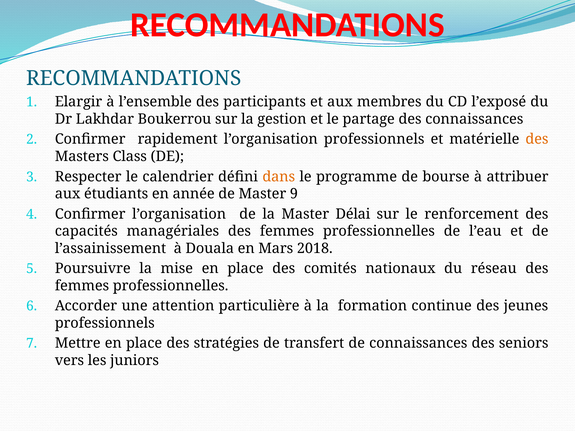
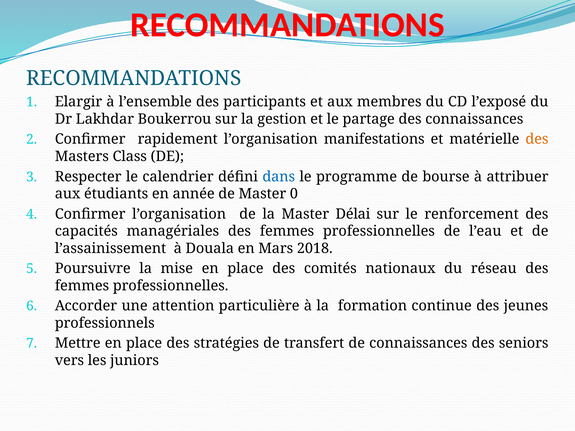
l’organisation professionnels: professionnels -> manifestations
dans colour: orange -> blue
9: 9 -> 0
